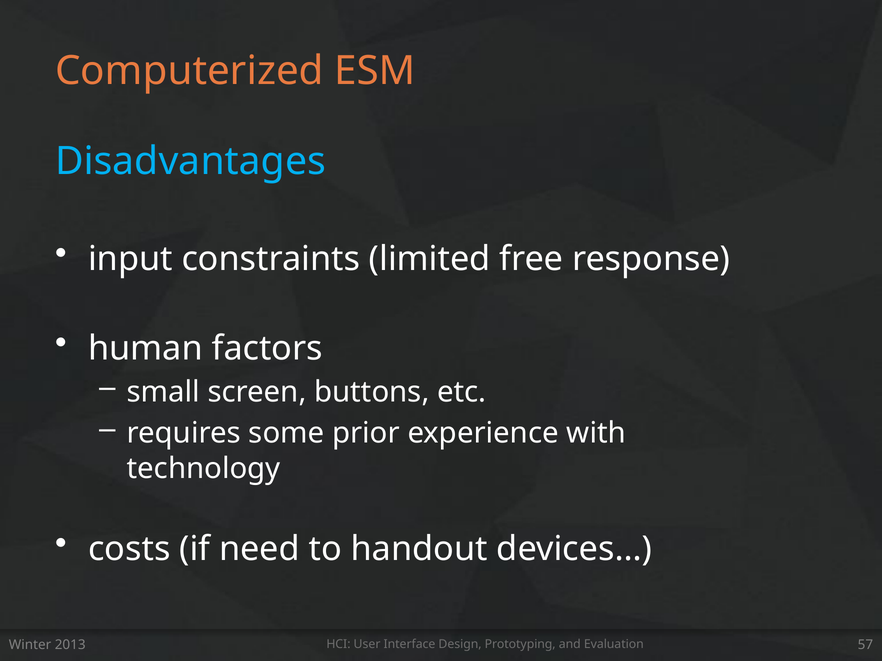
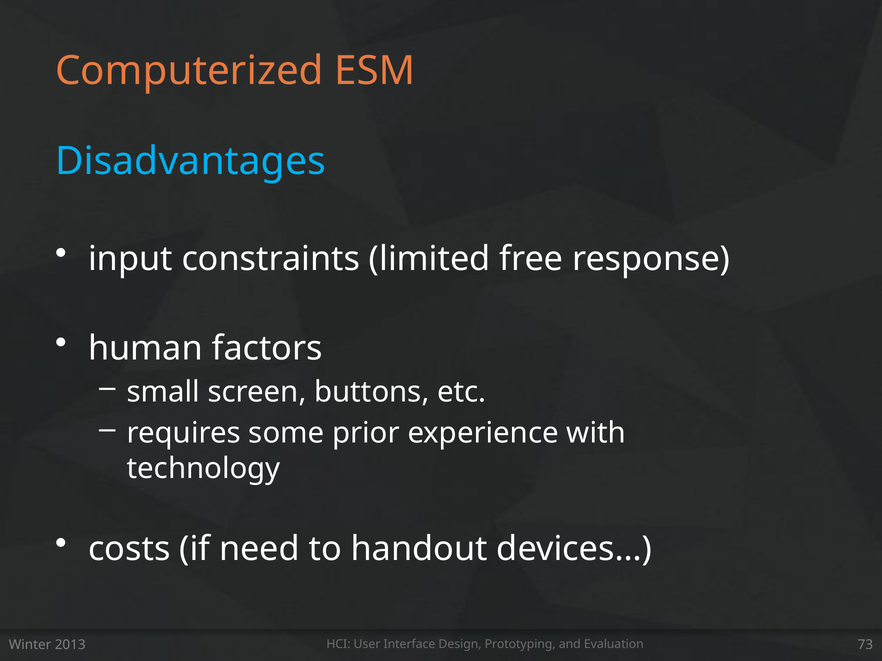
57: 57 -> 73
